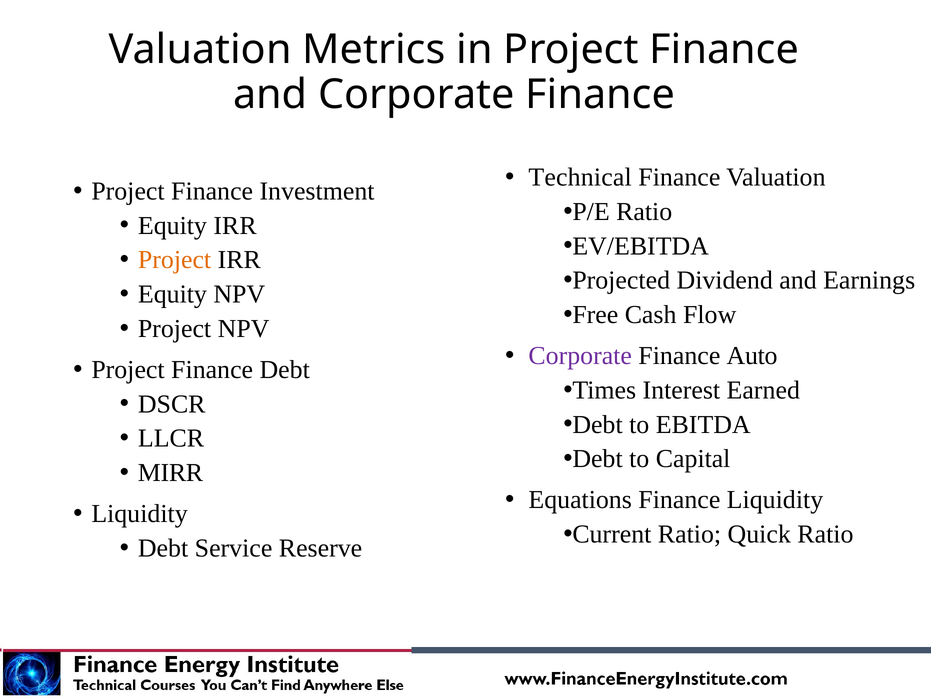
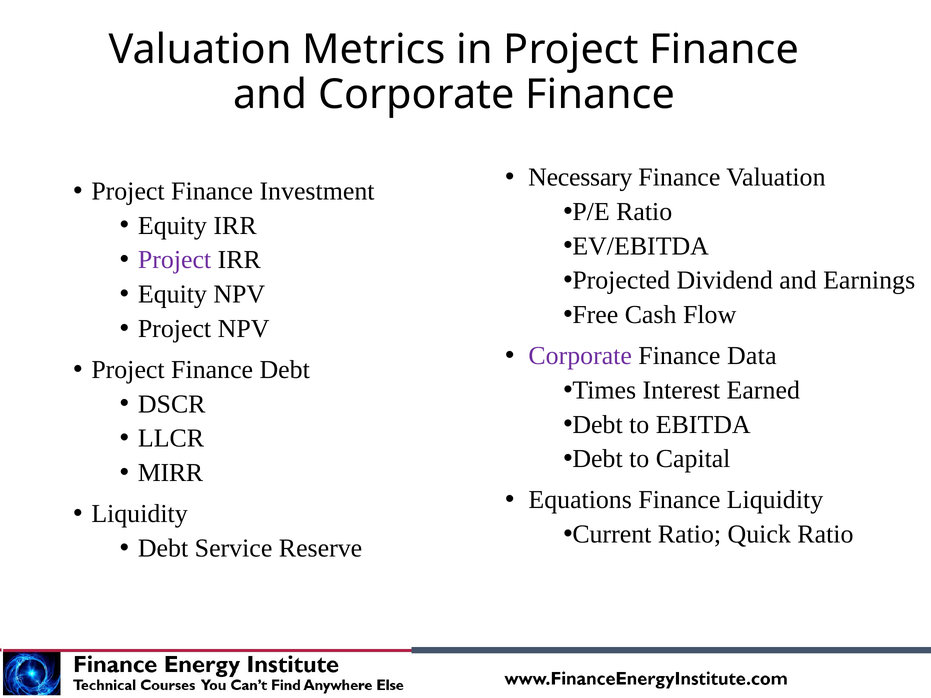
Technical: Technical -> Necessary
Project at (175, 260) colour: orange -> purple
Auto: Auto -> Data
